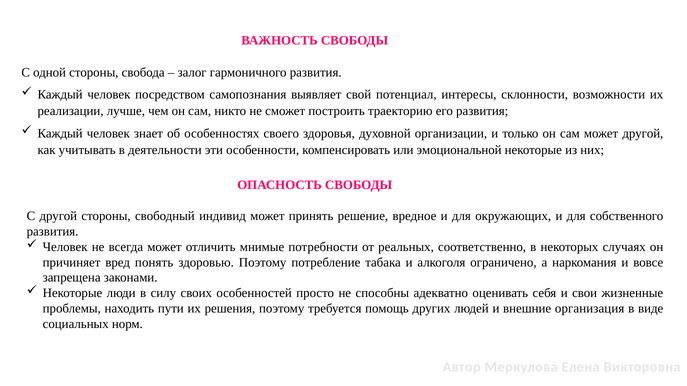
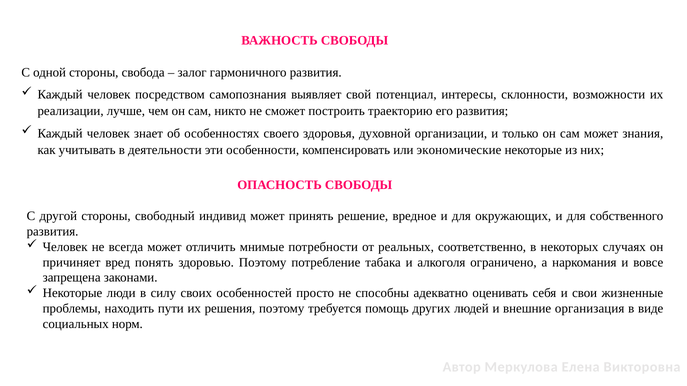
может другой: другой -> знания
эмоциональной: эмоциональной -> экономические
